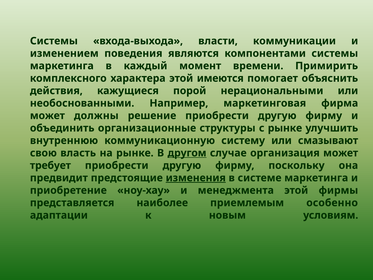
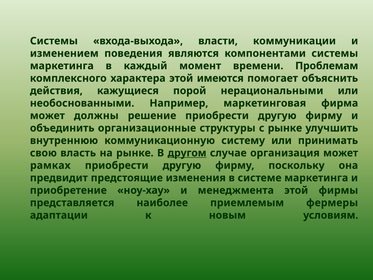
Примирить: Примирить -> Проблемам
смазывают: смазывают -> принимать
требует: требует -> рамках
изменения underline: present -> none
особенно: особенно -> фермеры
